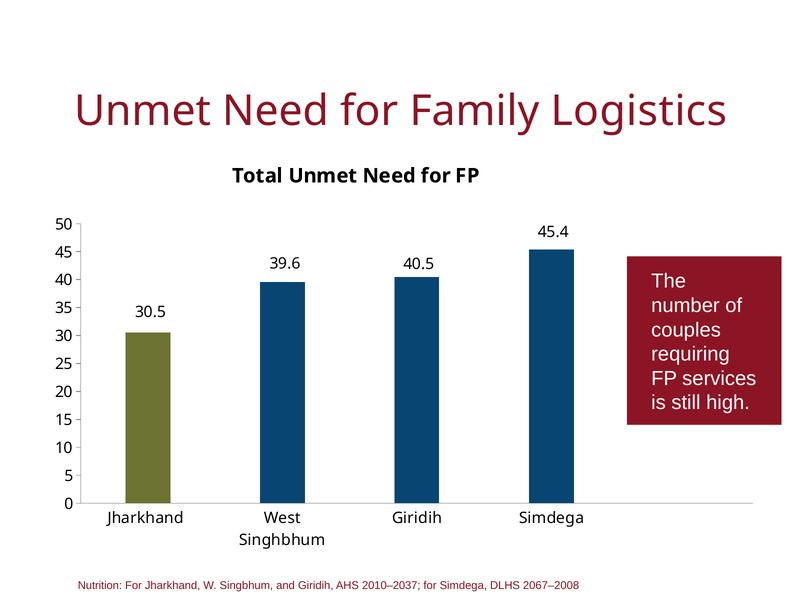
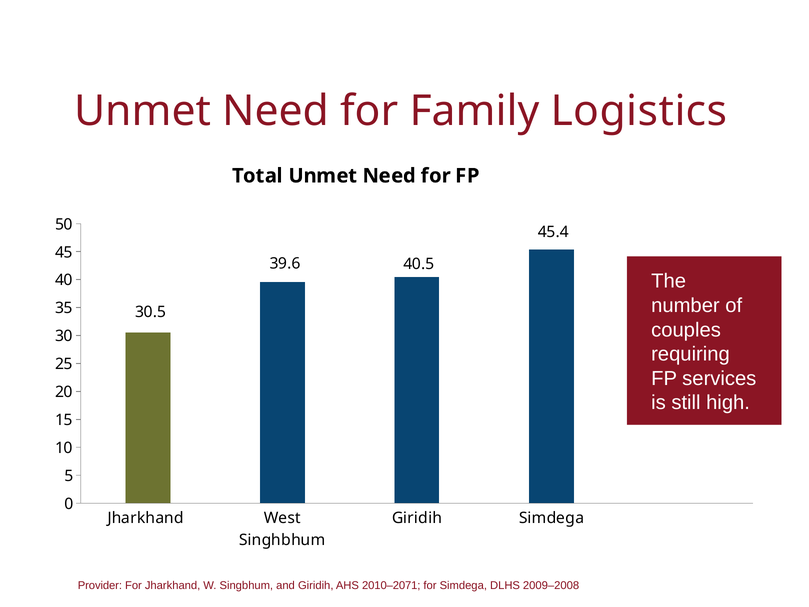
Nutrition: Nutrition -> Provider
2010–2037: 2010–2037 -> 2010–2071
2067–2008: 2067–2008 -> 2009–2008
